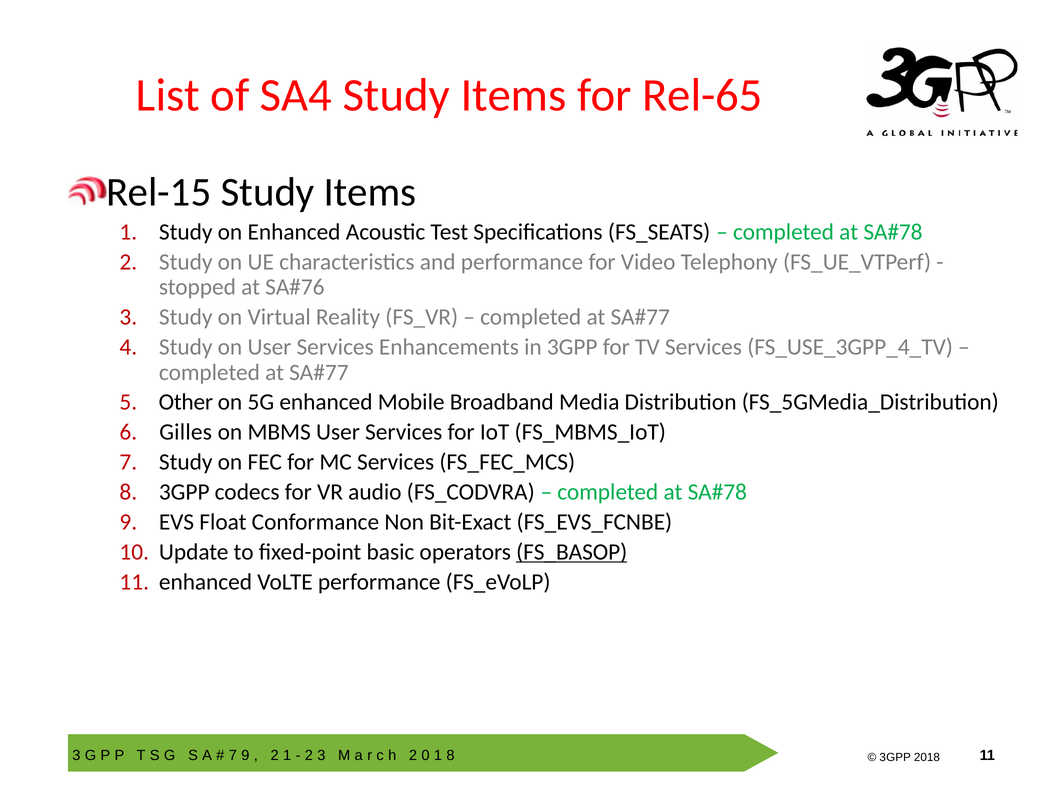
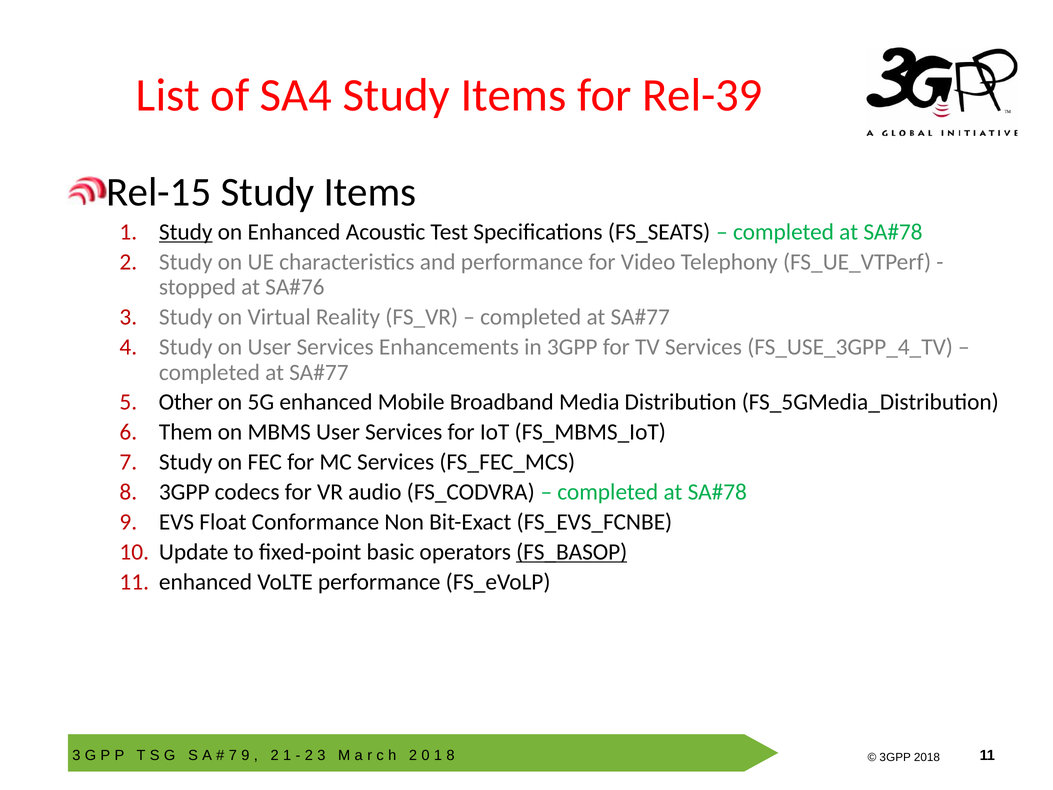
Rel-65: Rel-65 -> Rel-39
Study at (186, 232) underline: none -> present
Gilles: Gilles -> Them
